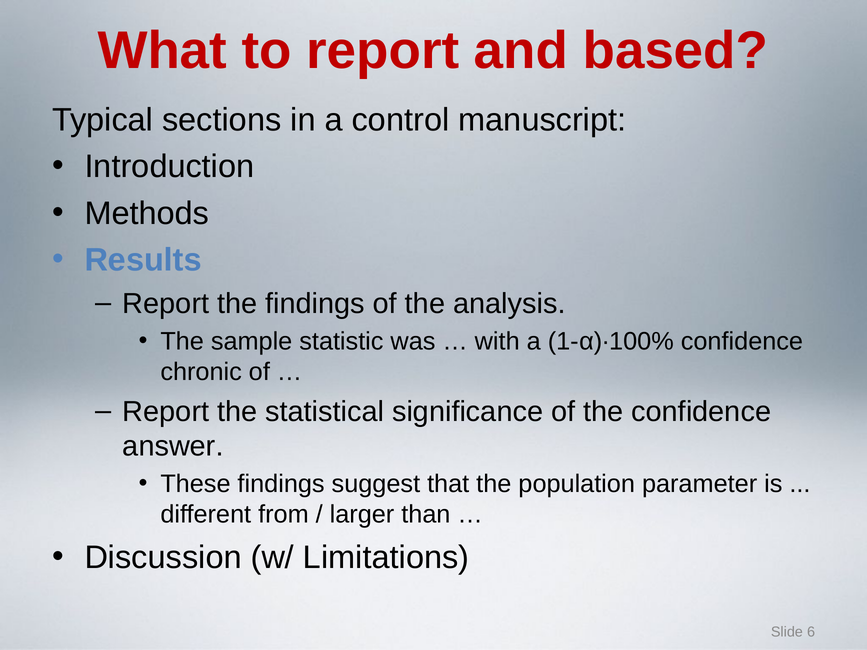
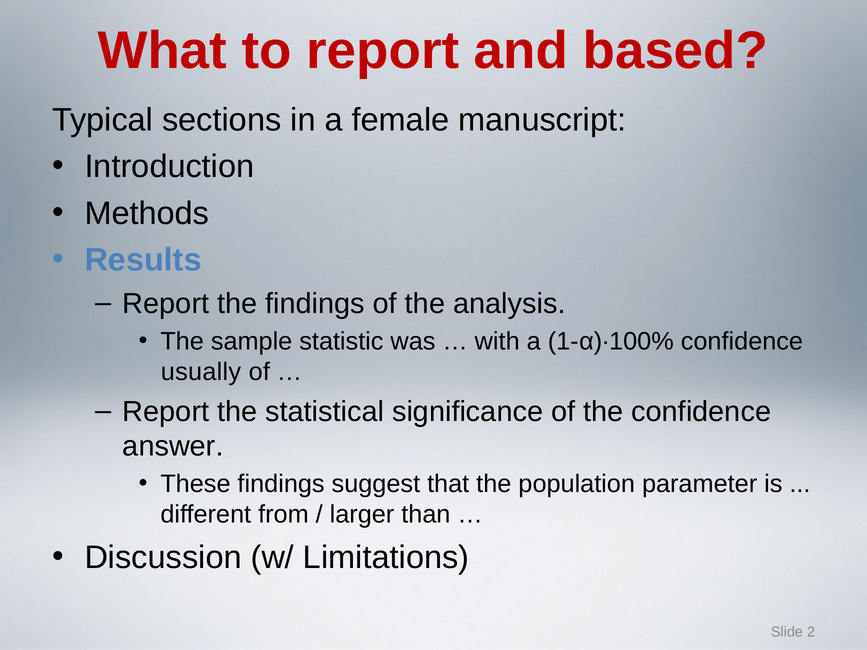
control: control -> female
chronic: chronic -> usually
6: 6 -> 2
